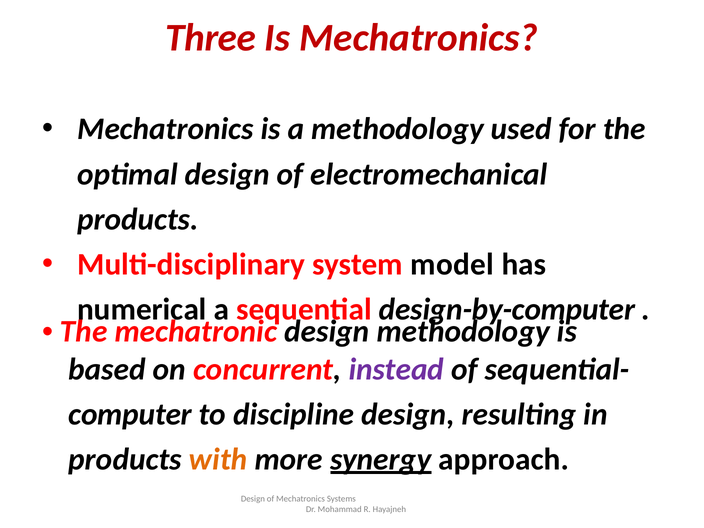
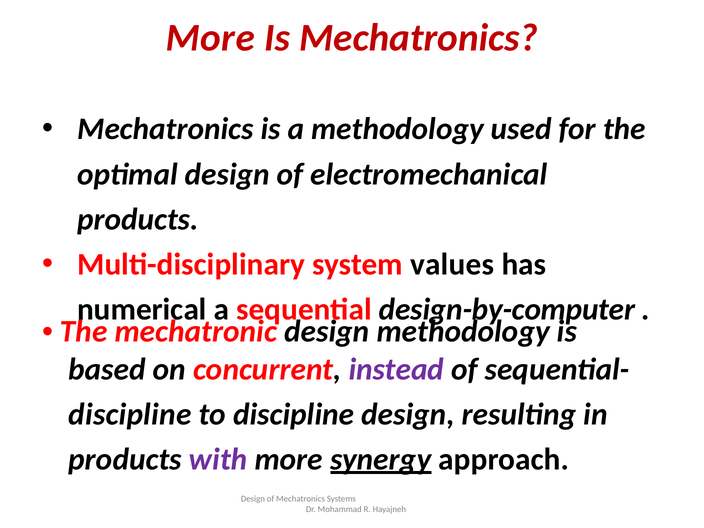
Three at (211, 38): Three -> More
model: model -> values
computer at (130, 414): computer -> discipline
with colour: orange -> purple
